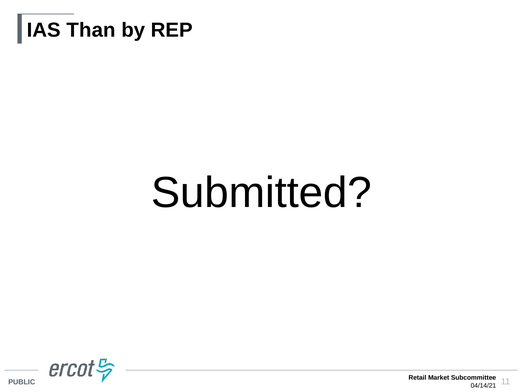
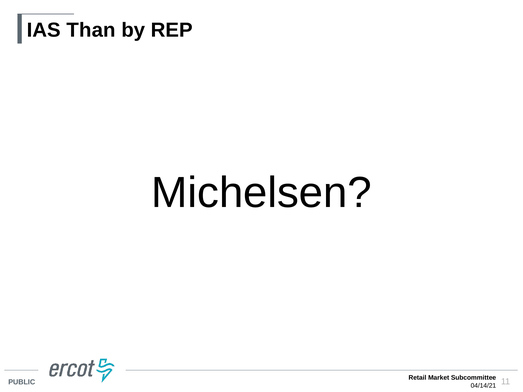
Submitted: Submitted -> Michelsen
